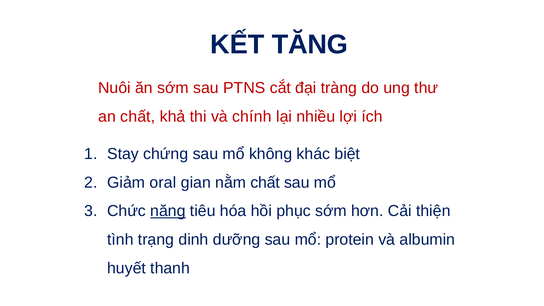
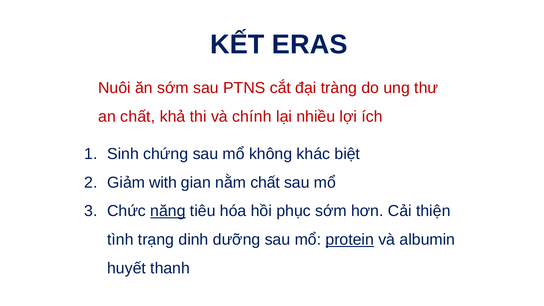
TĂNG: TĂNG -> ERAS
Stay: Stay -> Sinh
oral: oral -> with
protein underline: none -> present
